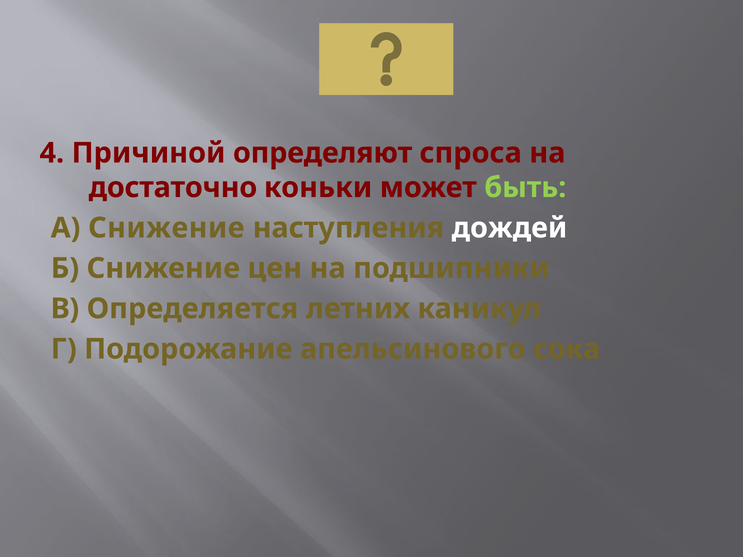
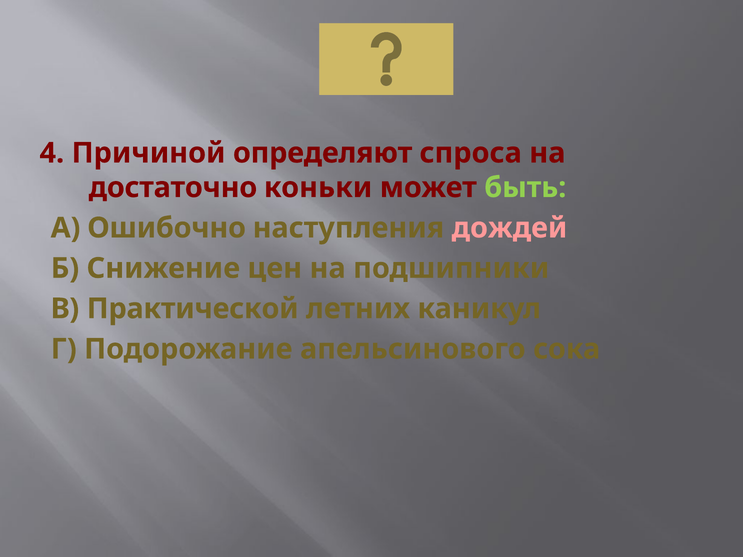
А Снижение: Снижение -> Ошибочно
дождей colour: white -> pink
Определяется: Определяется -> Практической
